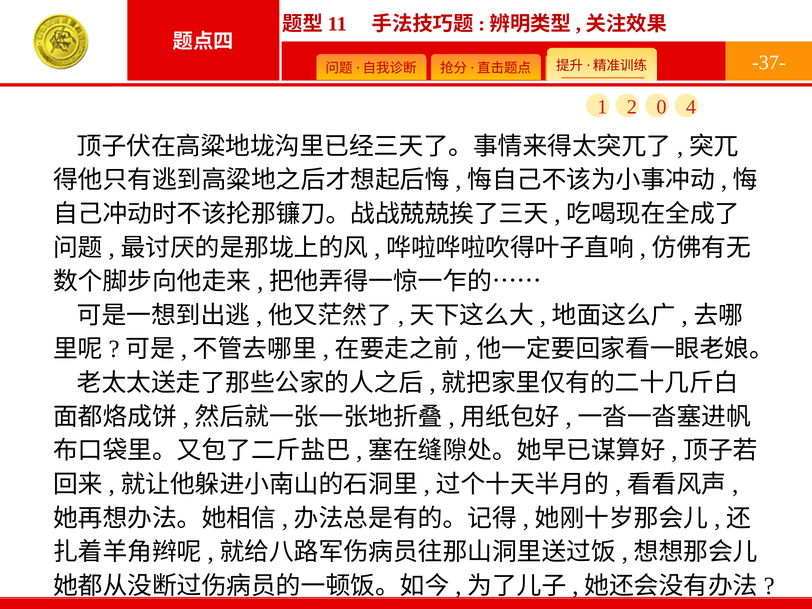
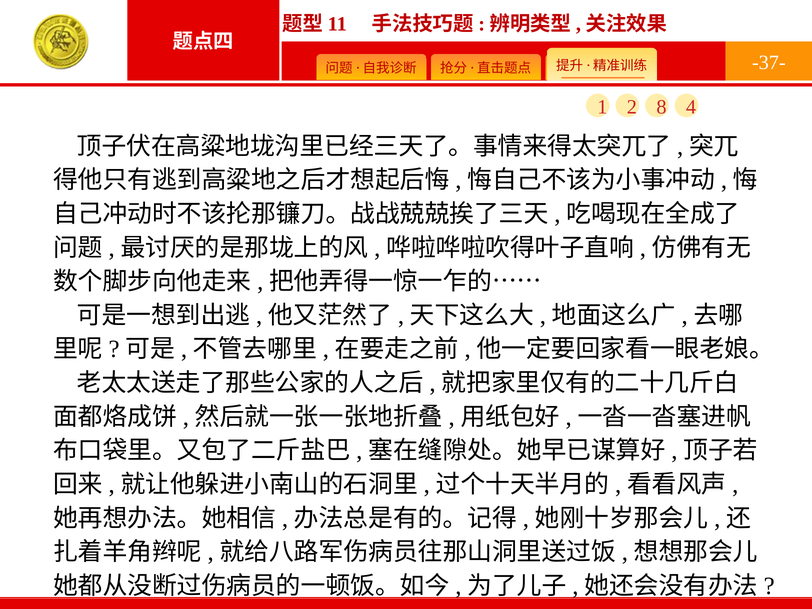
0: 0 -> 8
